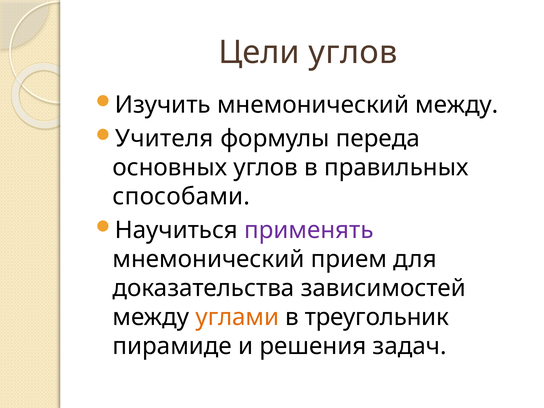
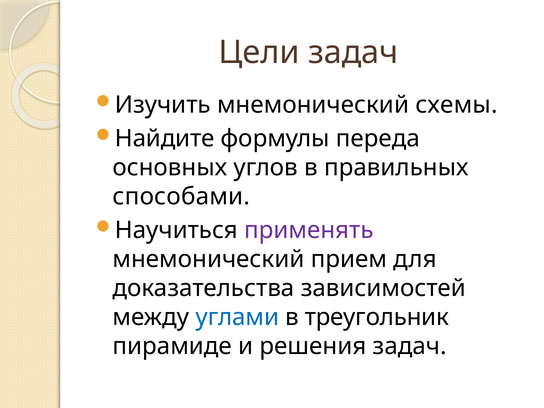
Цели углов: углов -> задач
мнемонический между: между -> схемы
Учителя: Учителя -> Найдите
углами colour: orange -> blue
